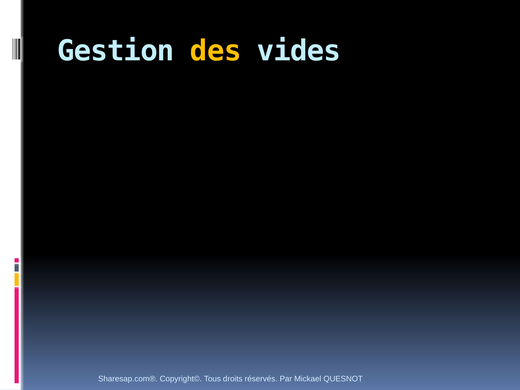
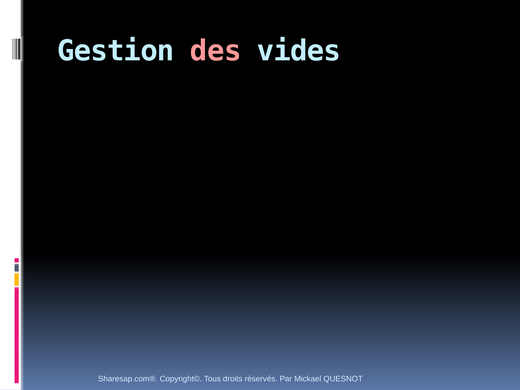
des colour: yellow -> pink
